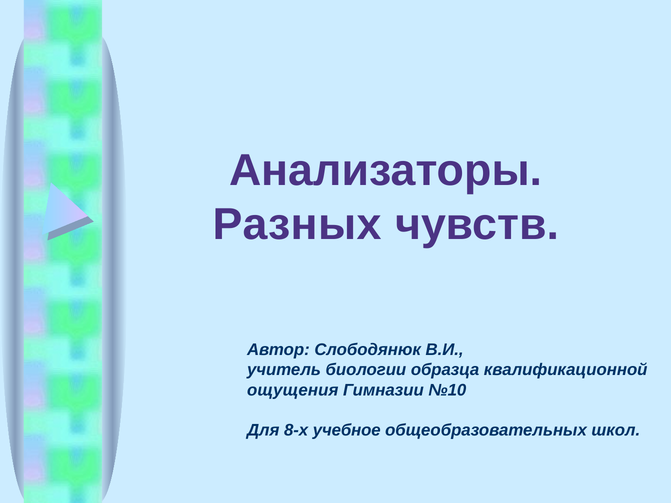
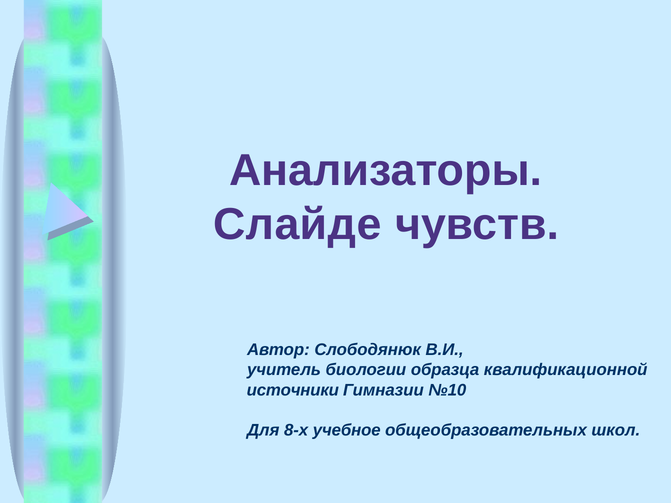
Разных: Разных -> Слайде
ощущения: ощущения -> источники
